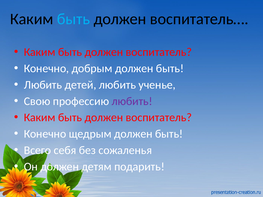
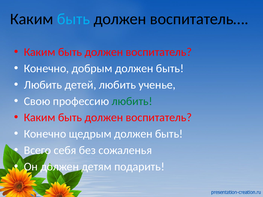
любить at (132, 101) colour: purple -> green
